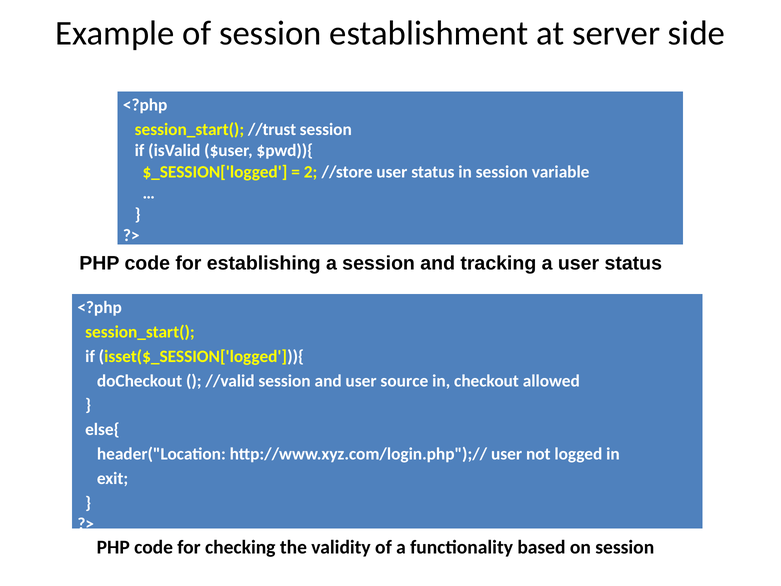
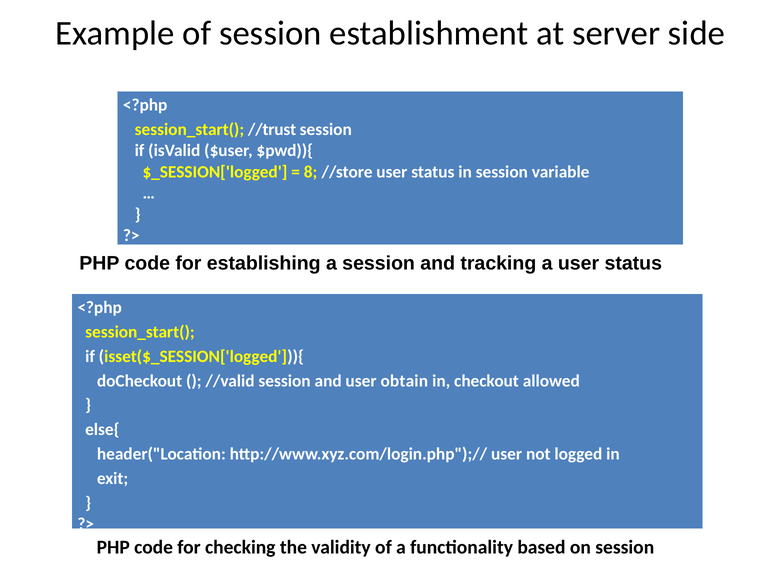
2: 2 -> 8
source: source -> obtain
